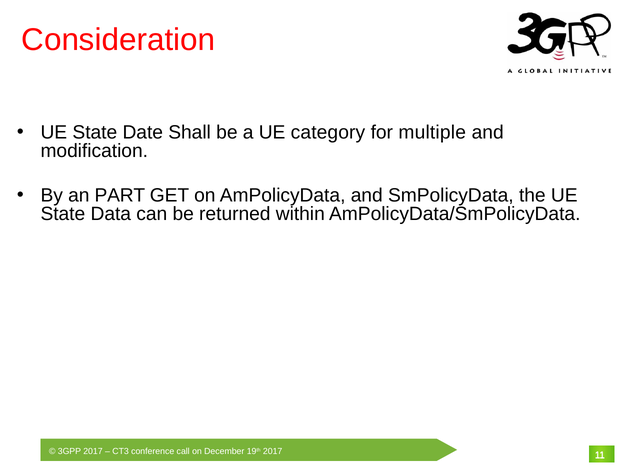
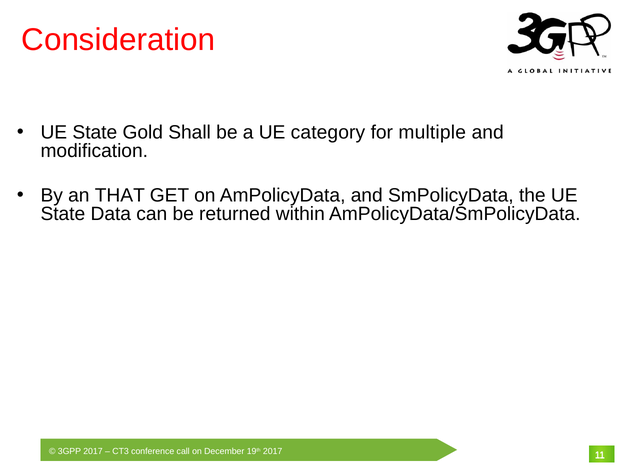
Date: Date -> Gold
PART: PART -> THAT
